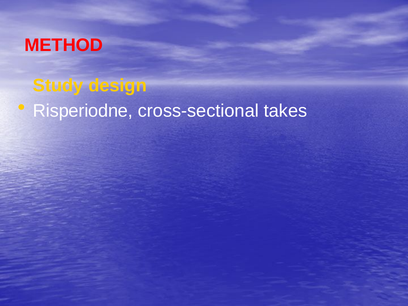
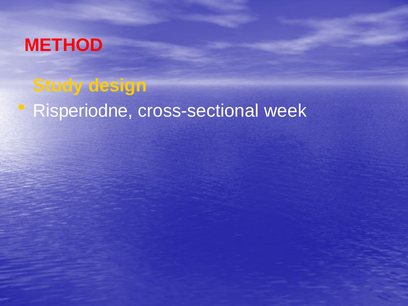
takes: takes -> week
